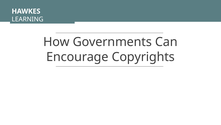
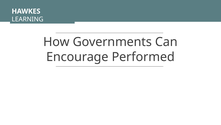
Copyrights: Copyrights -> Performed
